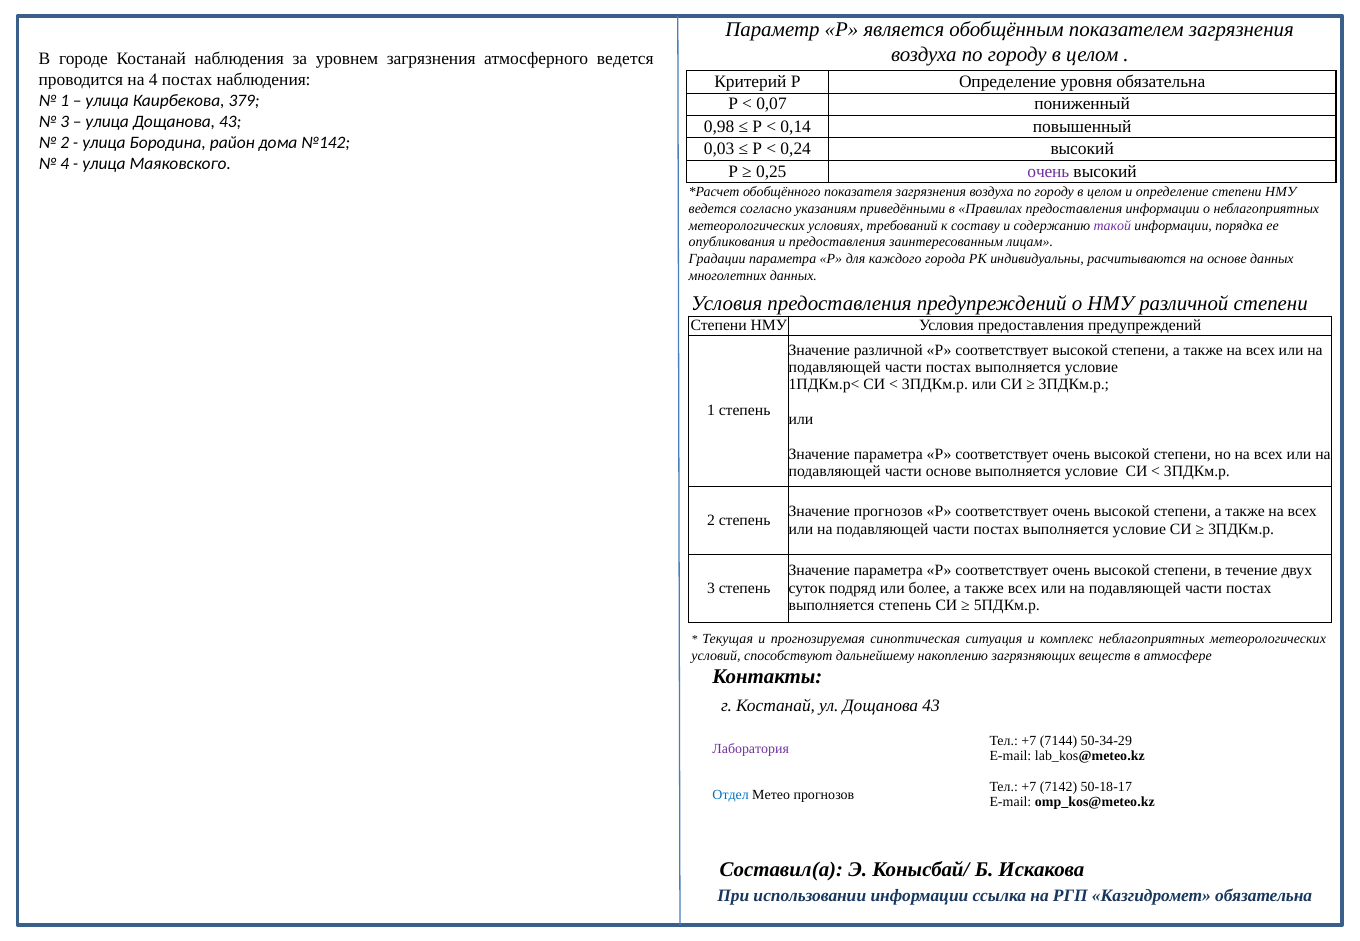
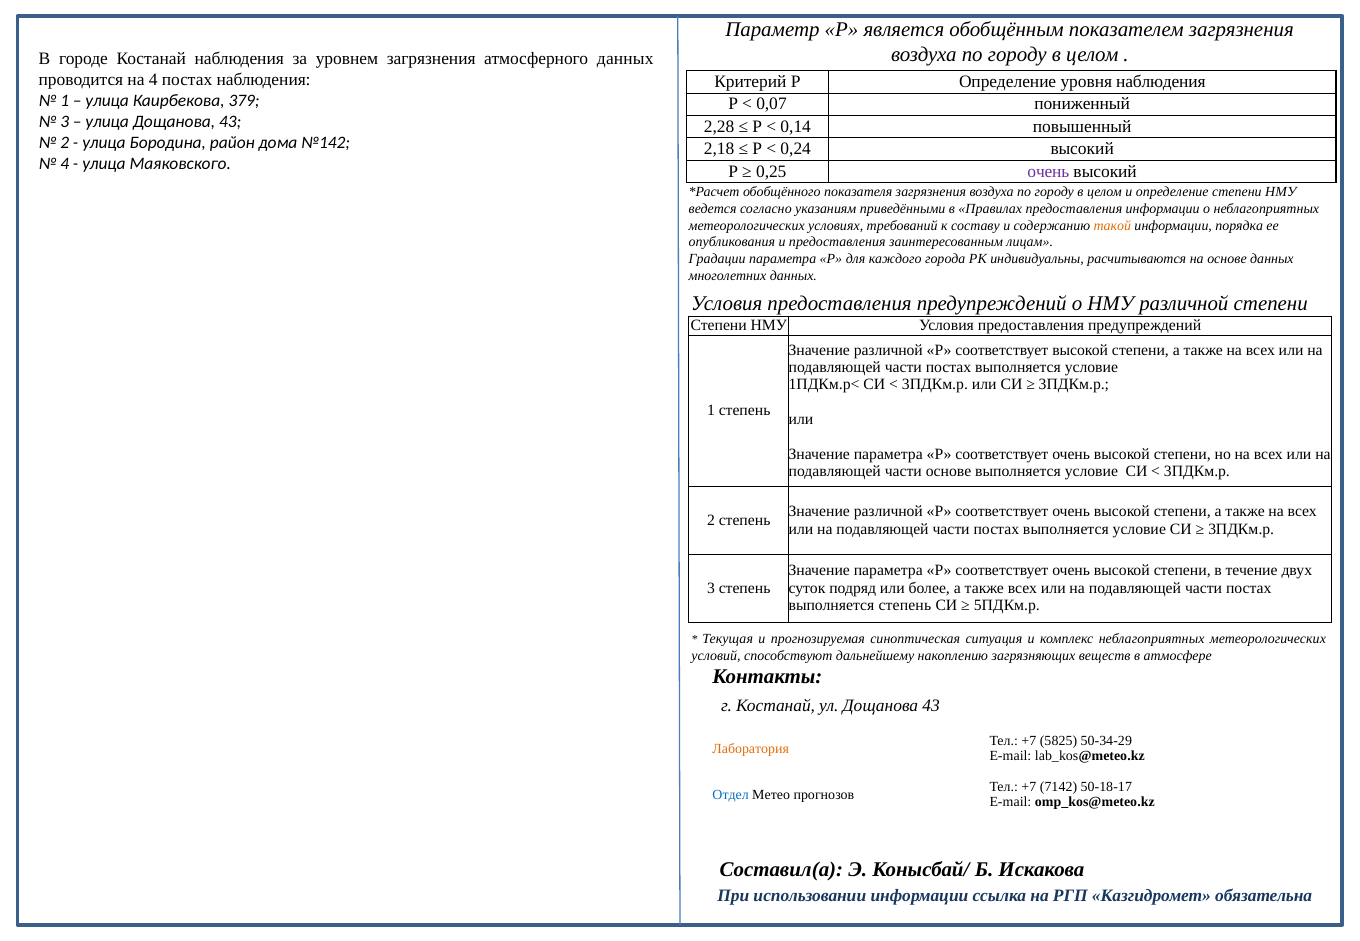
атмосферного ведется: ведется -> данных
уровня обязательна: обязательна -> наблюдения
0,98: 0,98 -> 2,28
0,03: 0,03 -> 2,18
такой colour: purple -> orange
прогнозов at (888, 512): прогнозов -> различной
7144: 7144 -> 5825
Лаборатория colour: purple -> orange
